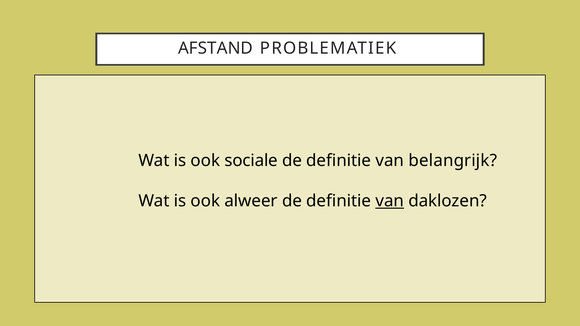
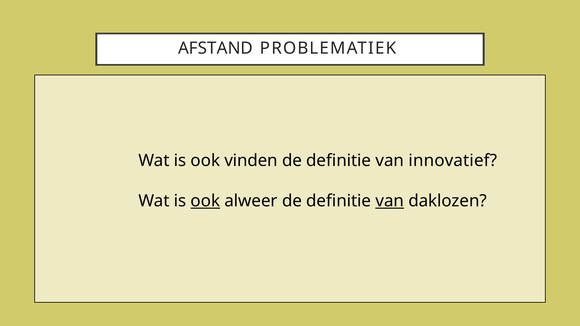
sociale: sociale -> vinden
belangrijk: belangrijk -> innovatief
ook at (205, 201) underline: none -> present
